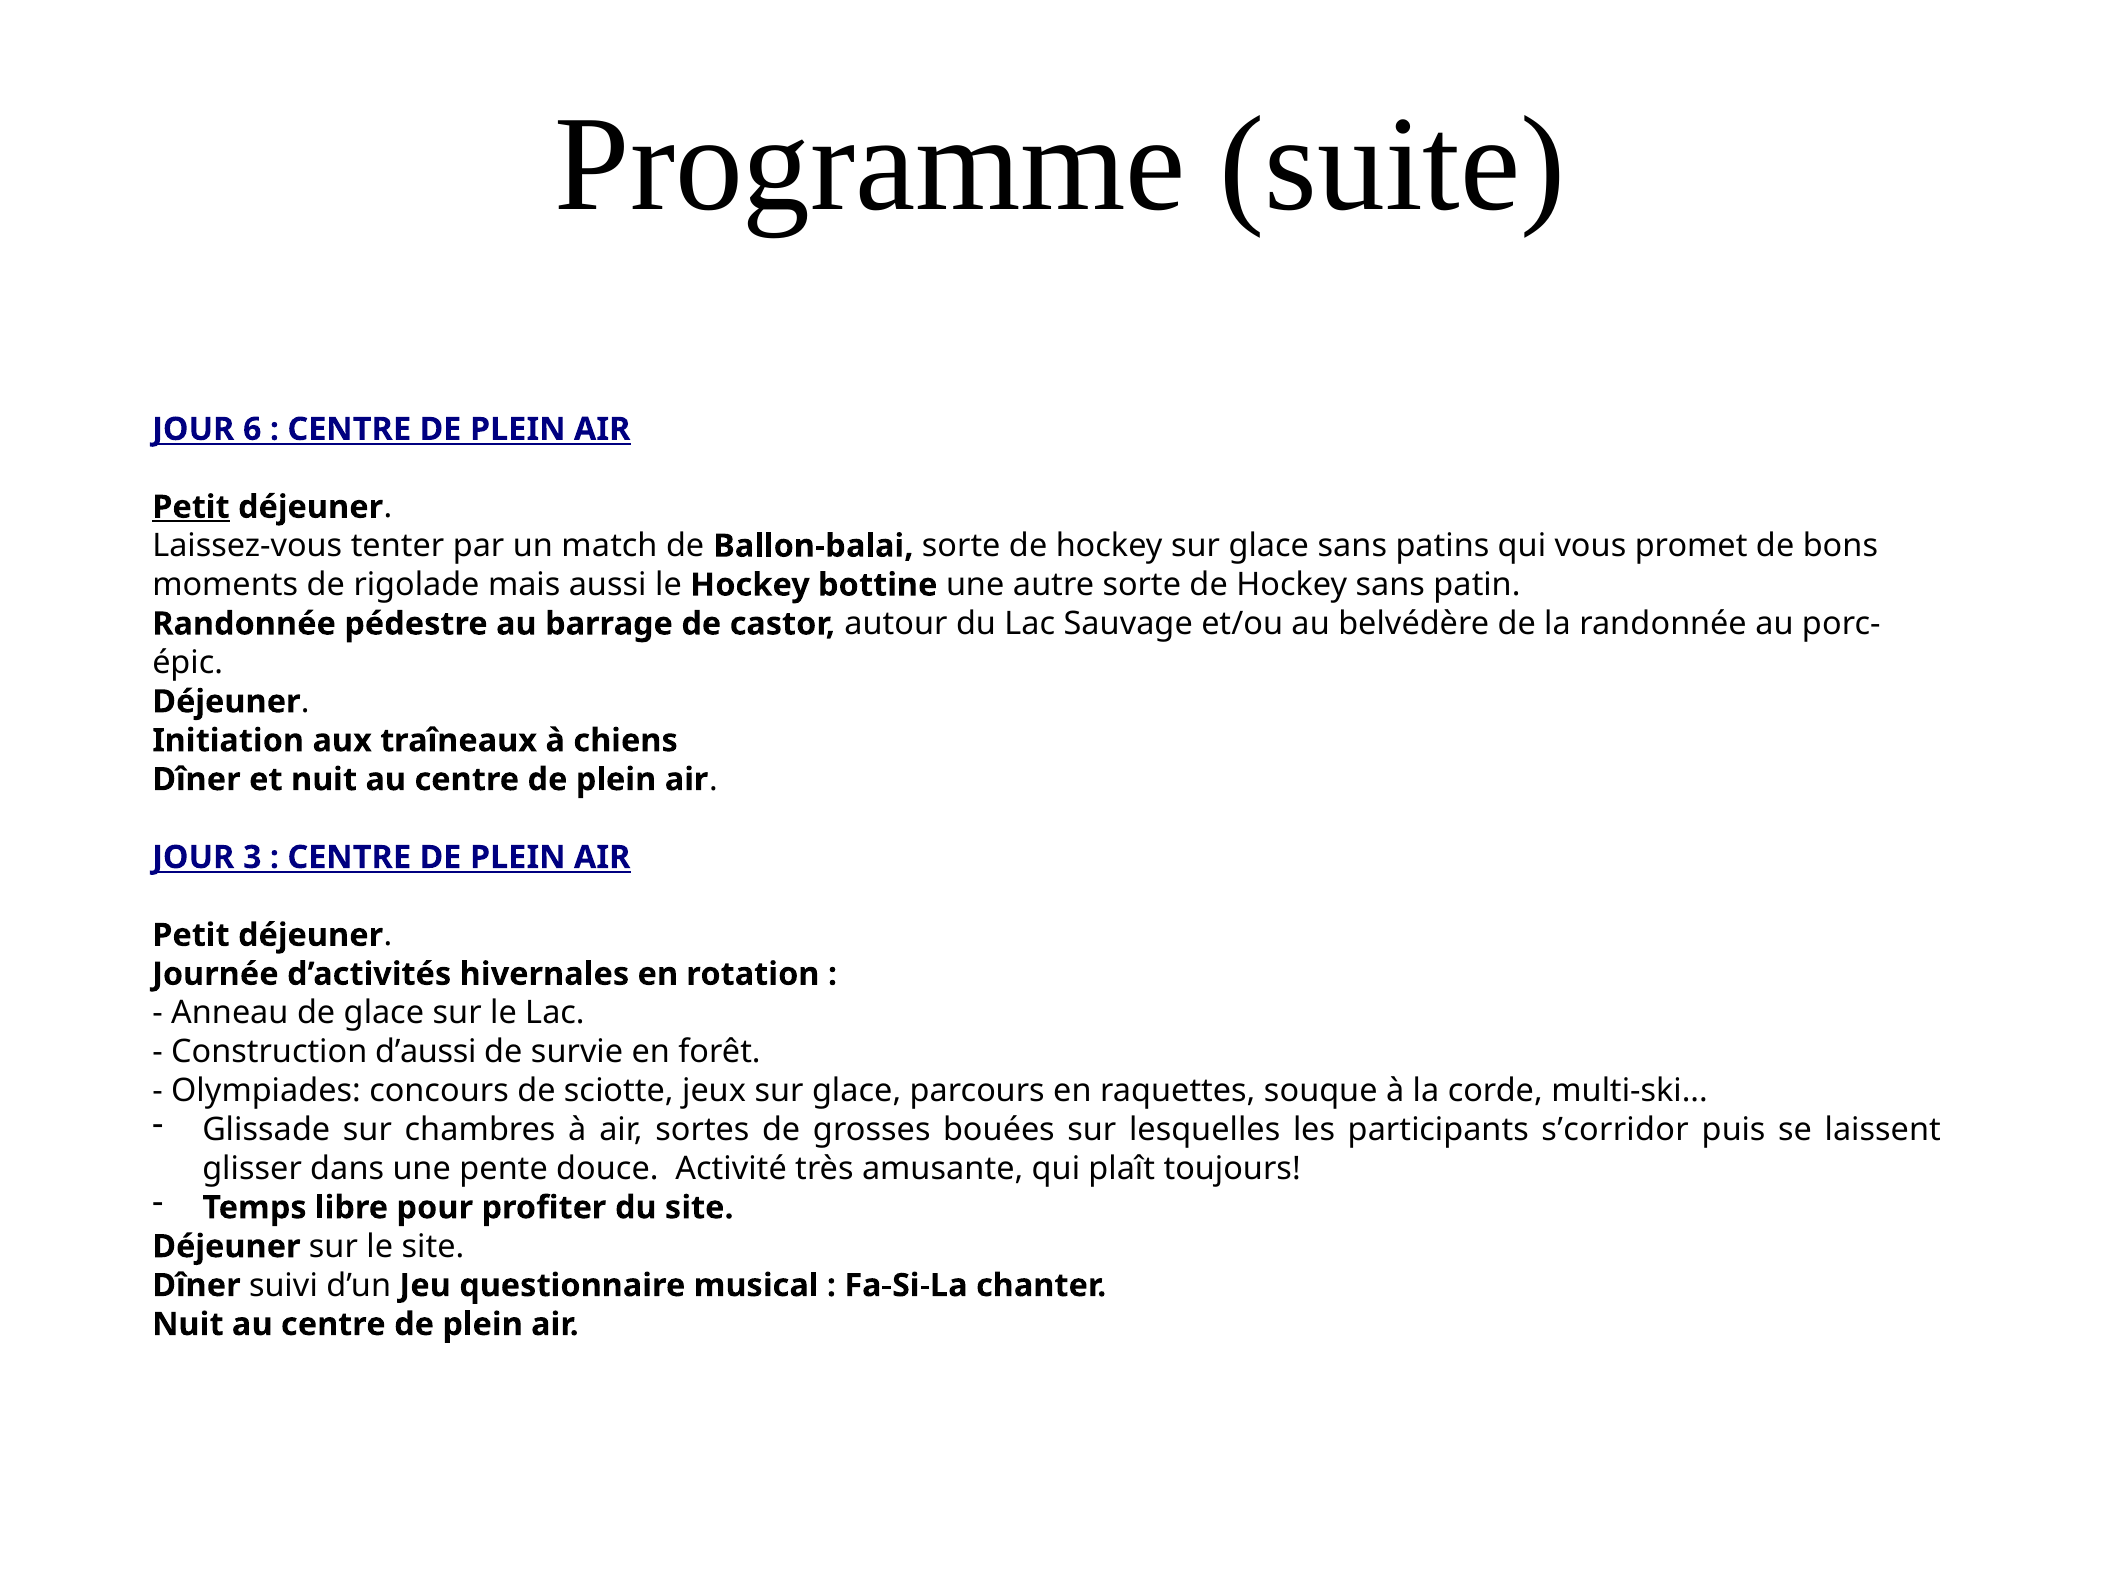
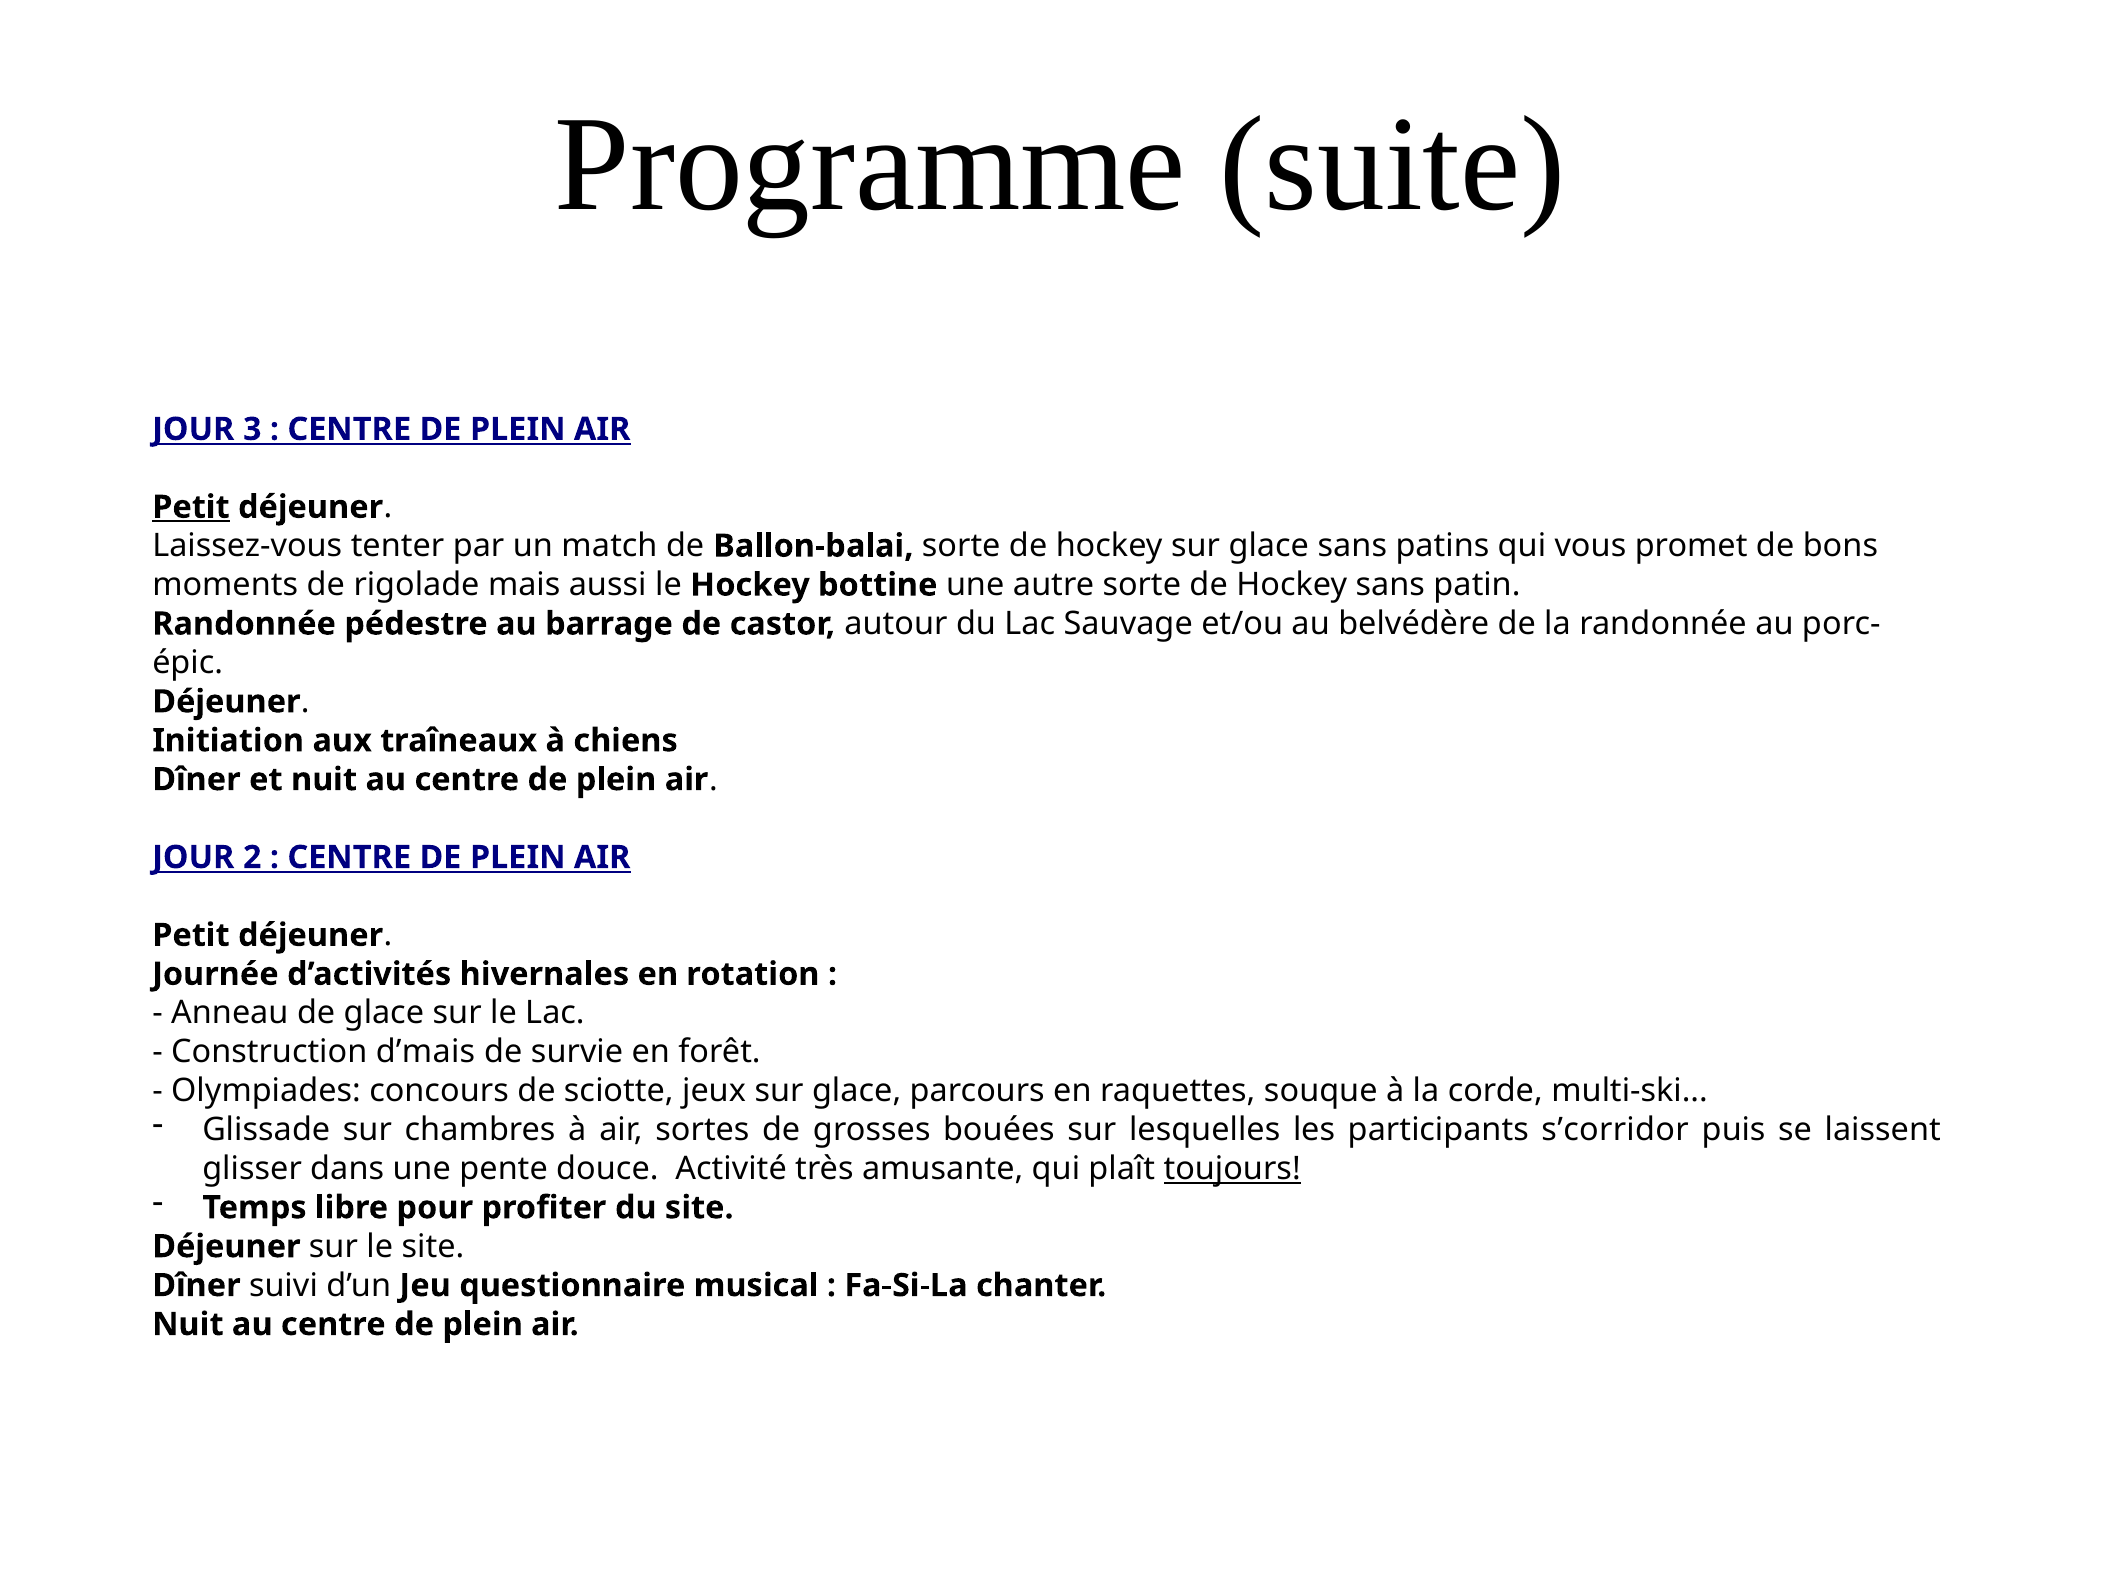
6: 6 -> 3
3: 3 -> 2
d’aussi: d’aussi -> d’mais
toujours underline: none -> present
